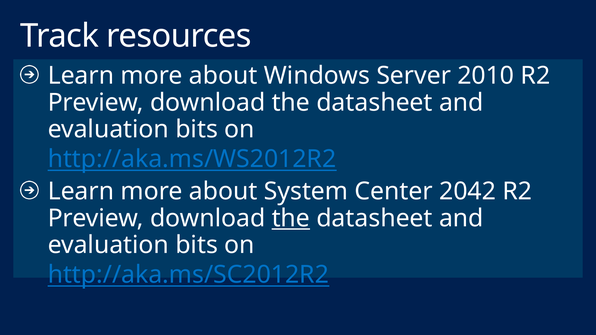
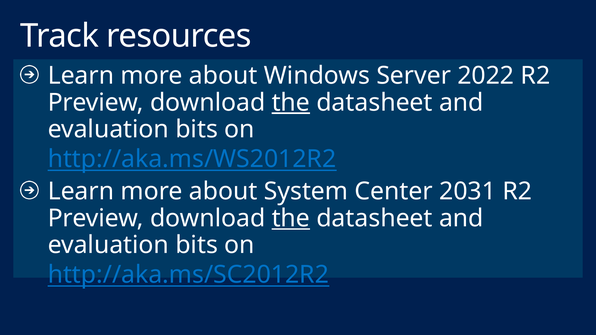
2010: 2010 -> 2022
the at (291, 103) underline: none -> present
2042: 2042 -> 2031
